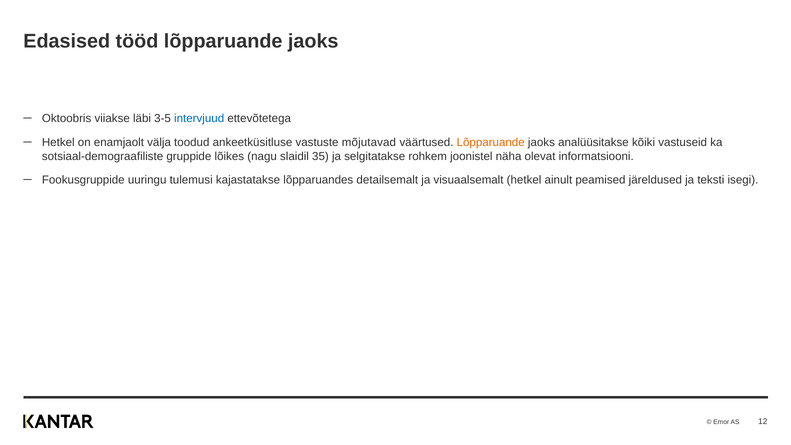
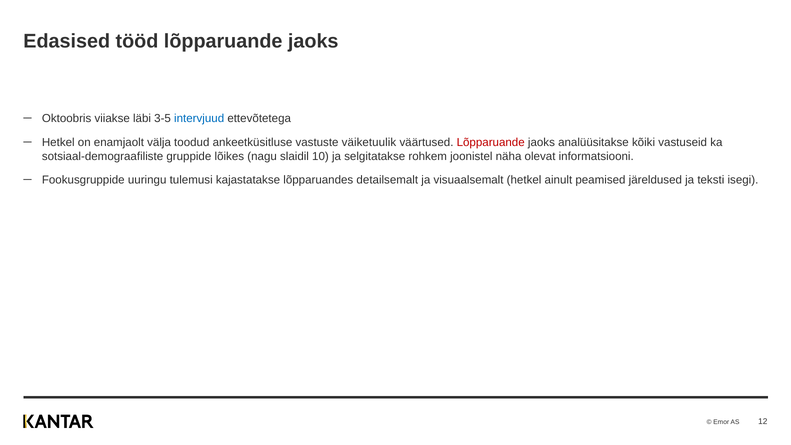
mõjutavad: mõjutavad -> väiketuulik
Lõpparuande at (491, 142) colour: orange -> red
35: 35 -> 10
